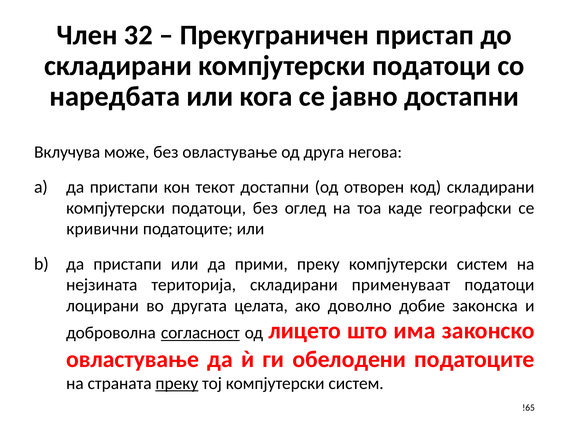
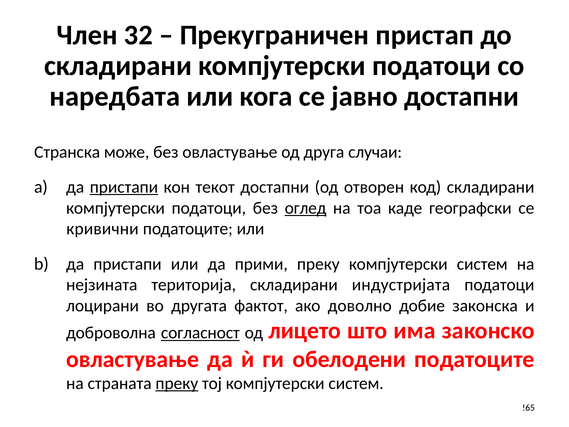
Вклучува: Вклучува -> Странска
негова: негова -> случаи
пристапи at (124, 187) underline: none -> present
оглед underline: none -> present
применуваат: применуваат -> индустријата
целата: целата -> фактот
